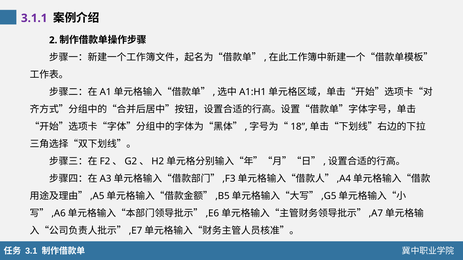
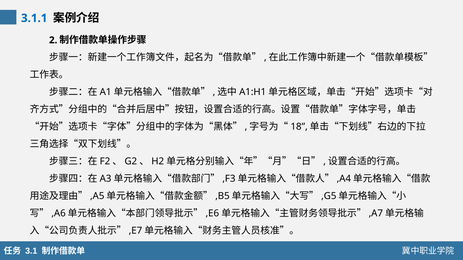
3.1.1 colour: purple -> blue
